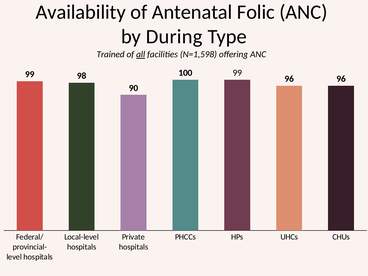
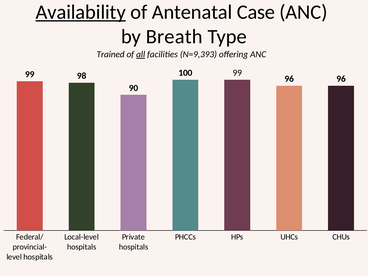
Availability underline: none -> present
Folic: Folic -> Case
During: During -> Breath
N=1,598: N=1,598 -> N=9,393
